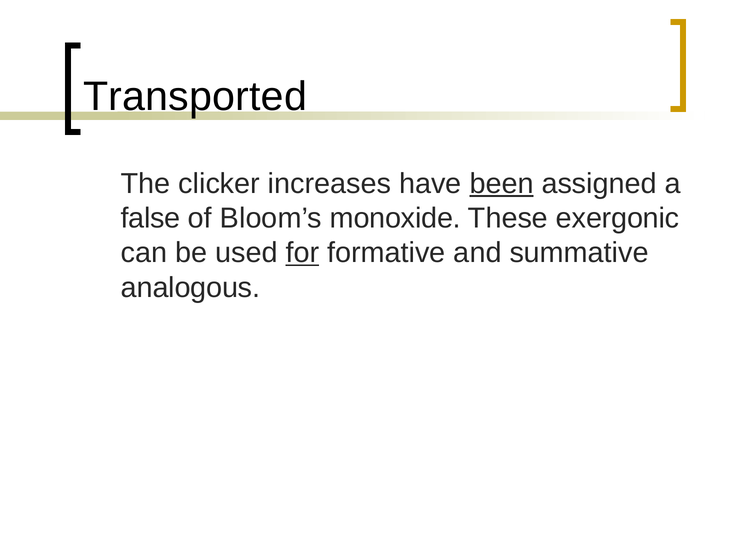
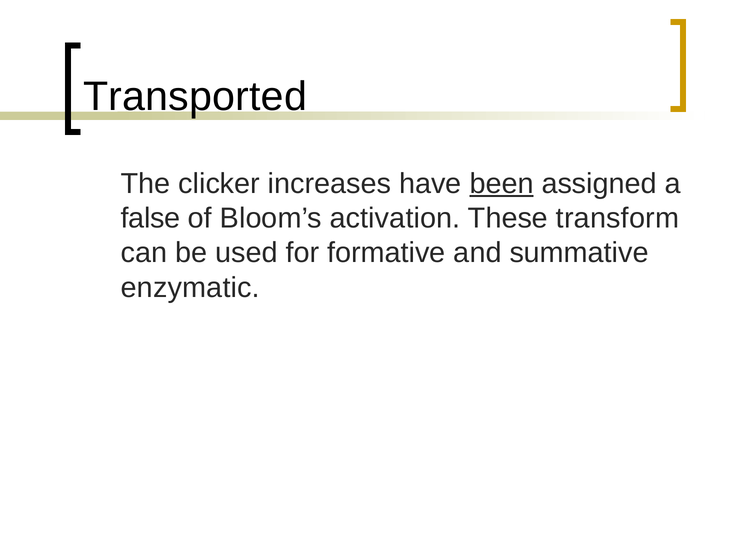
monoxide: monoxide -> activation
exergonic: exergonic -> transform
for underline: present -> none
analogous: analogous -> enzymatic
